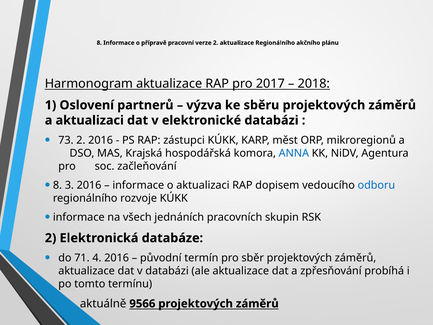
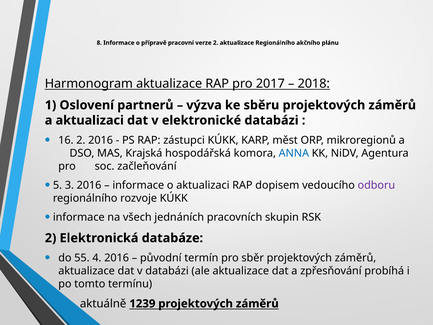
73: 73 -> 16
8 at (57, 185): 8 -> 5
odboru colour: blue -> purple
71: 71 -> 55
9566: 9566 -> 1239
